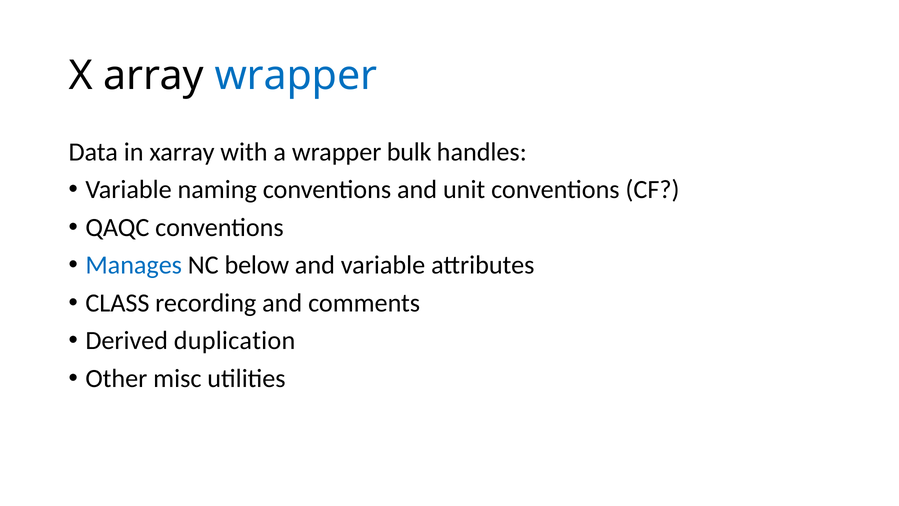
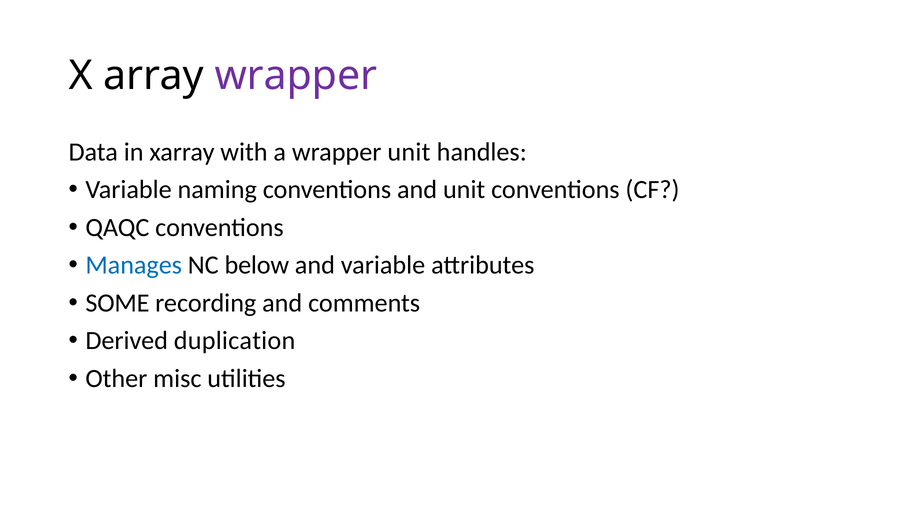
wrapper at (296, 76) colour: blue -> purple
wrapper bulk: bulk -> unit
CLASS: CLASS -> SOME
